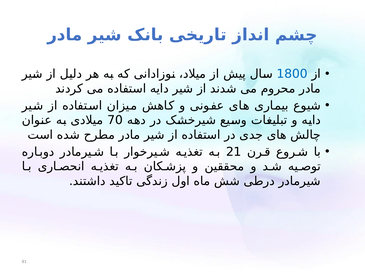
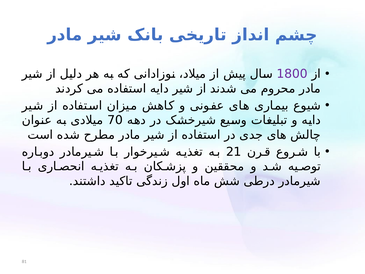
1800 colour: blue -> purple
